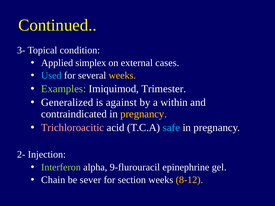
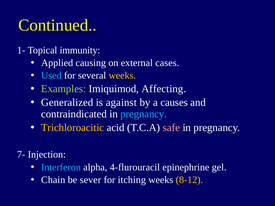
3-: 3- -> 1-
condition: condition -> immunity
simplex: simplex -> causing
Trimester: Trimester -> Affecting
within: within -> causes
pregnancy at (144, 114) colour: yellow -> light blue
Trichloroacitic colour: pink -> yellow
safe colour: light blue -> pink
2-: 2- -> 7-
Interferon colour: light green -> light blue
9-flurouracil: 9-flurouracil -> 4-flurouracil
section: section -> itching
